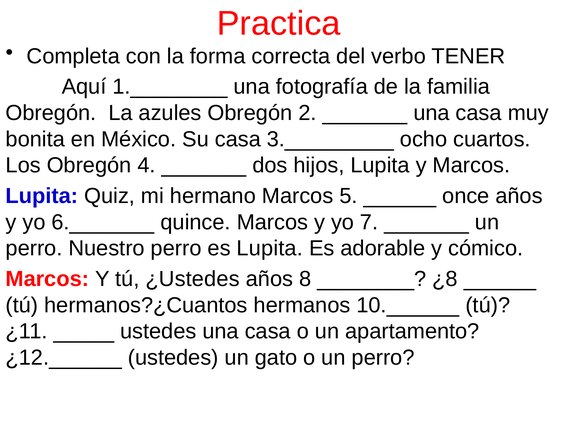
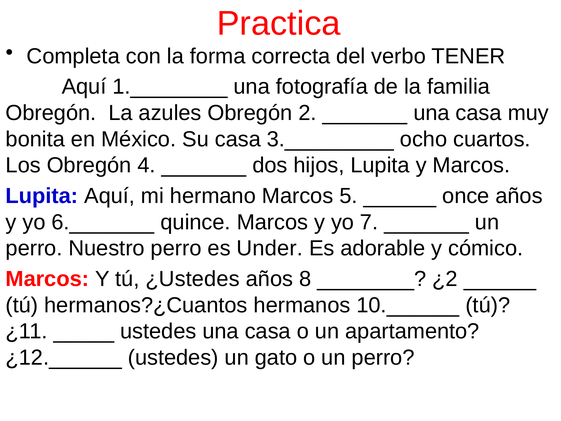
Lupita Quiz: Quiz -> Aquí
es Lupita: Lupita -> Under
¿8: ¿8 -> ¿2
